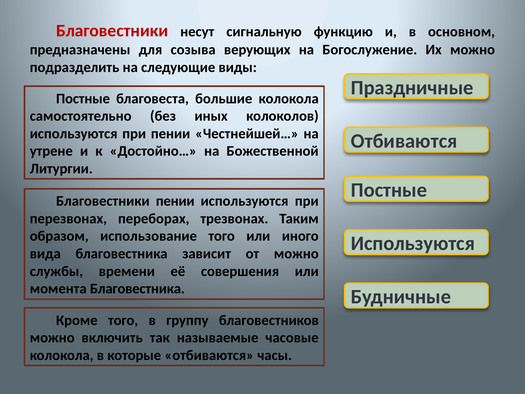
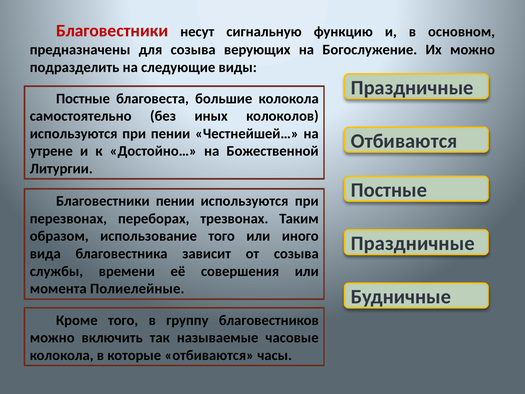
Используются at (413, 243): Используются -> Праздничные
от можно: можно -> созыва
момента Благовестника: Благовестника -> Полиелейные
